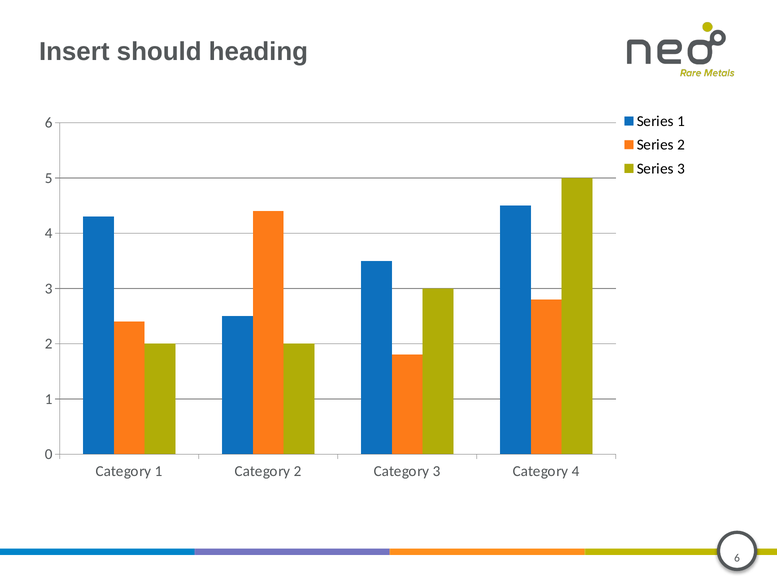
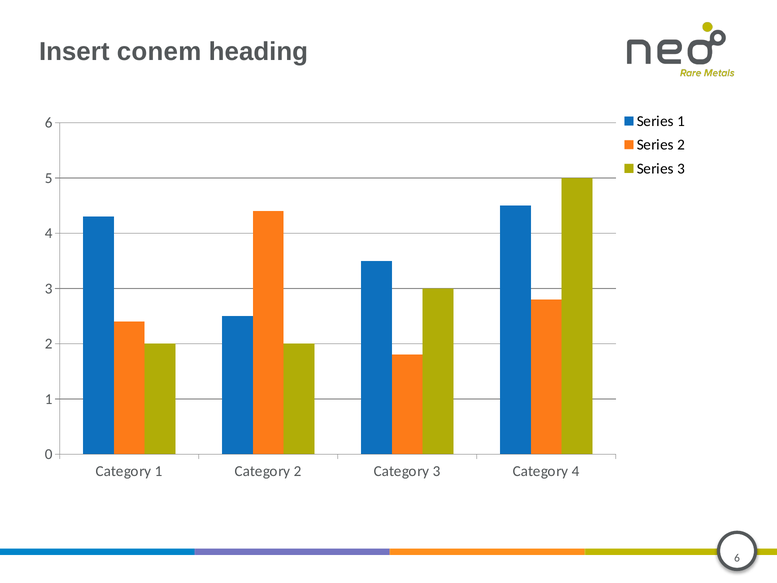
should: should -> conem
